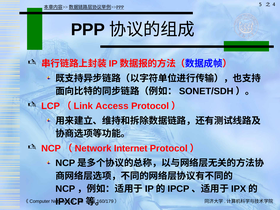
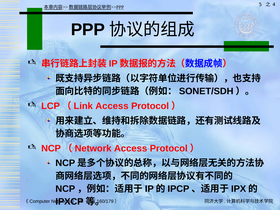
NCP（Network Internet: Internet -> Access
